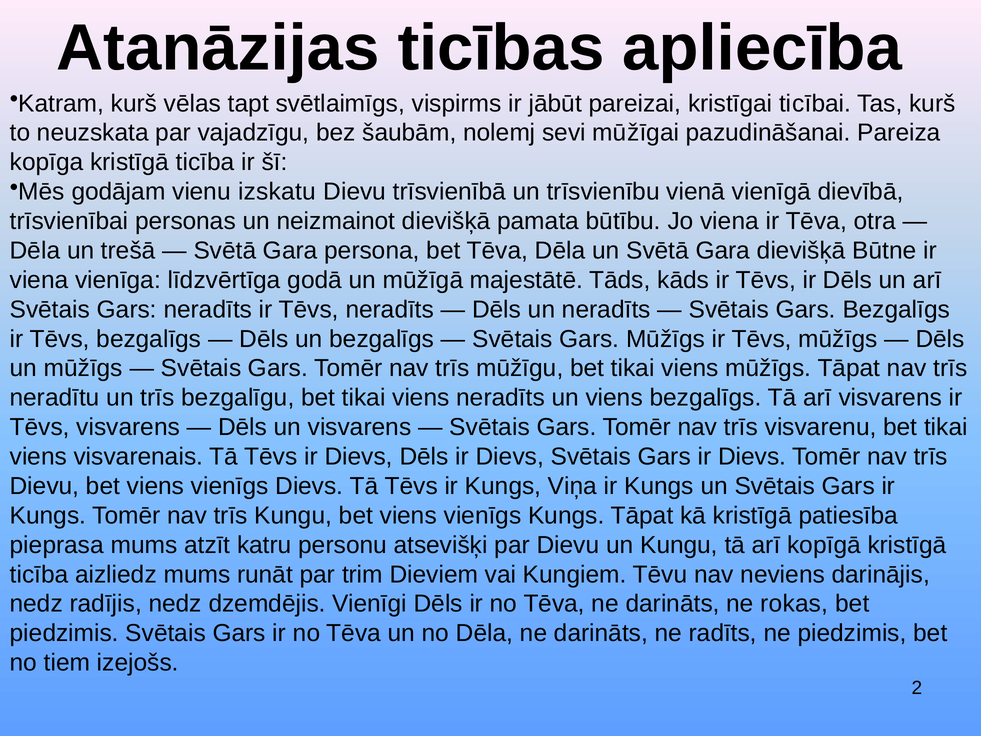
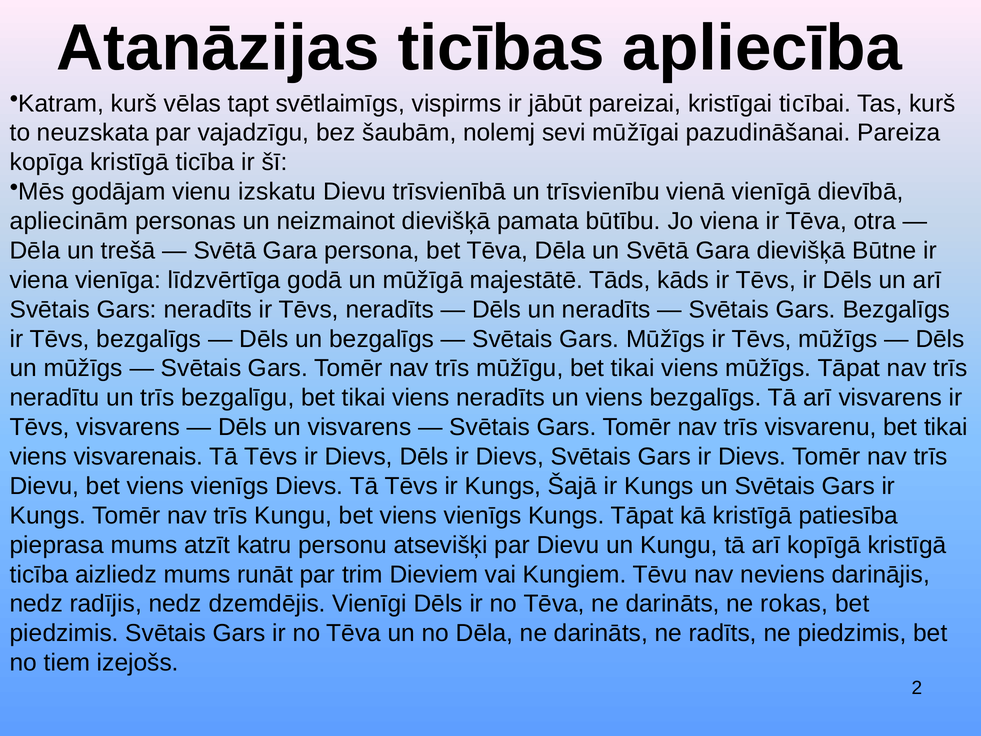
trīsvienībai: trīsvienībai -> apliecinām
Viņa: Viņa -> Šajā
